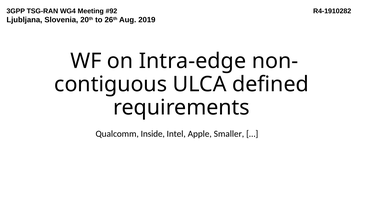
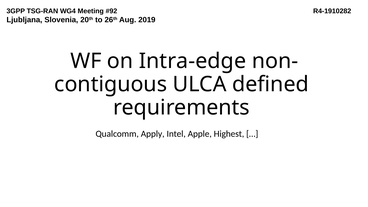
Inside: Inside -> Apply
Smaller: Smaller -> Highest
